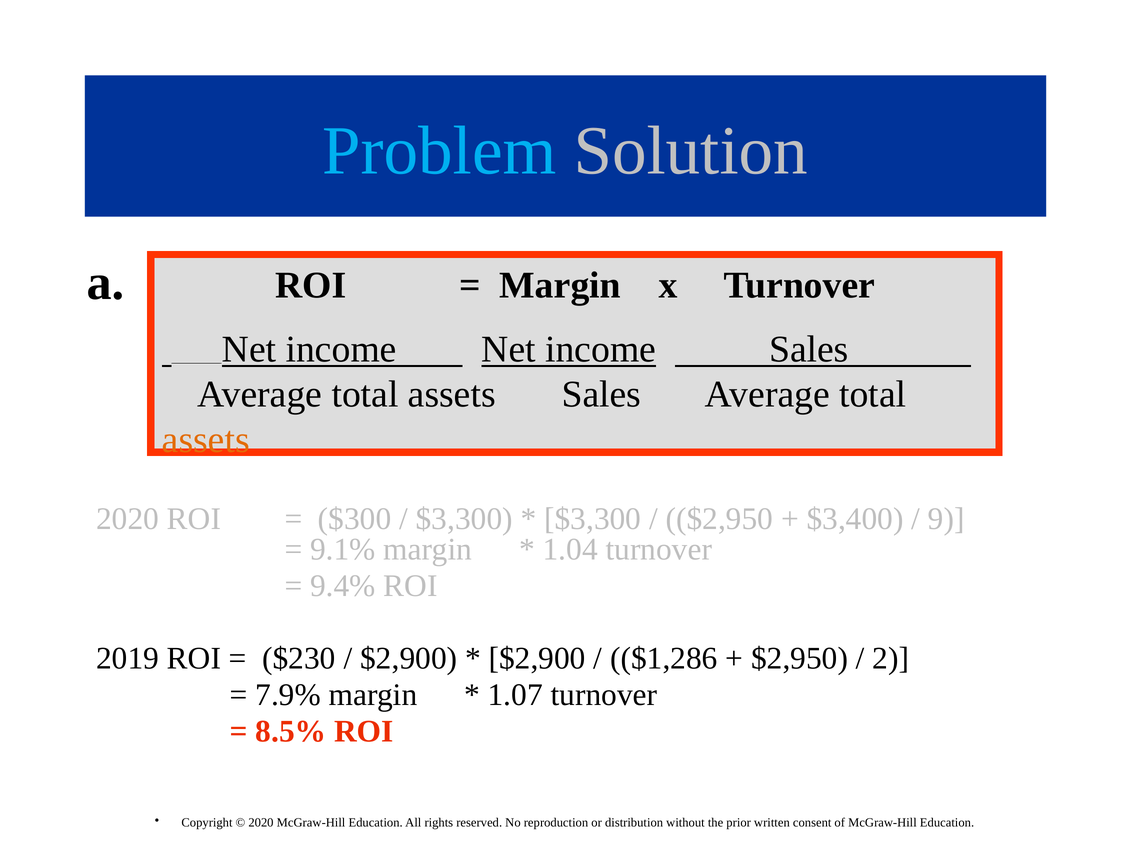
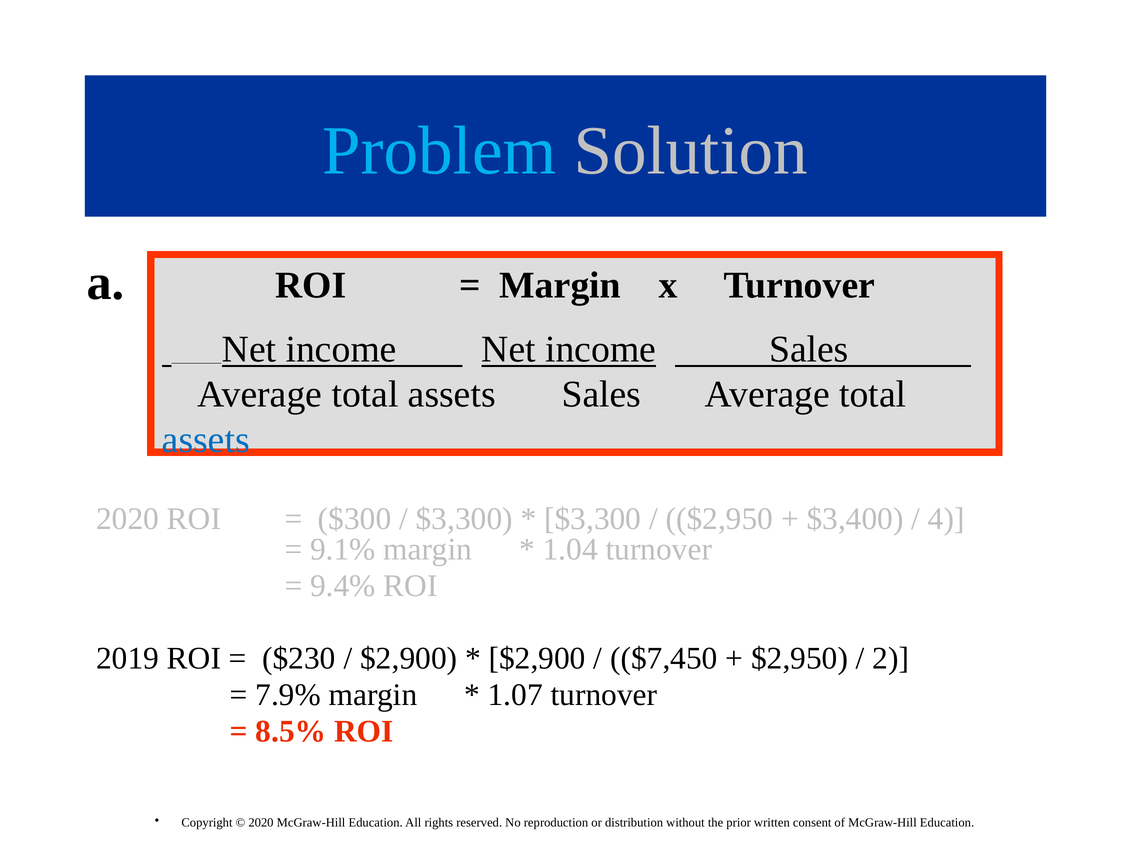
assets at (206, 440) colour: orange -> blue
9: 9 -> 4
$1,286: $1,286 -> $7,450
